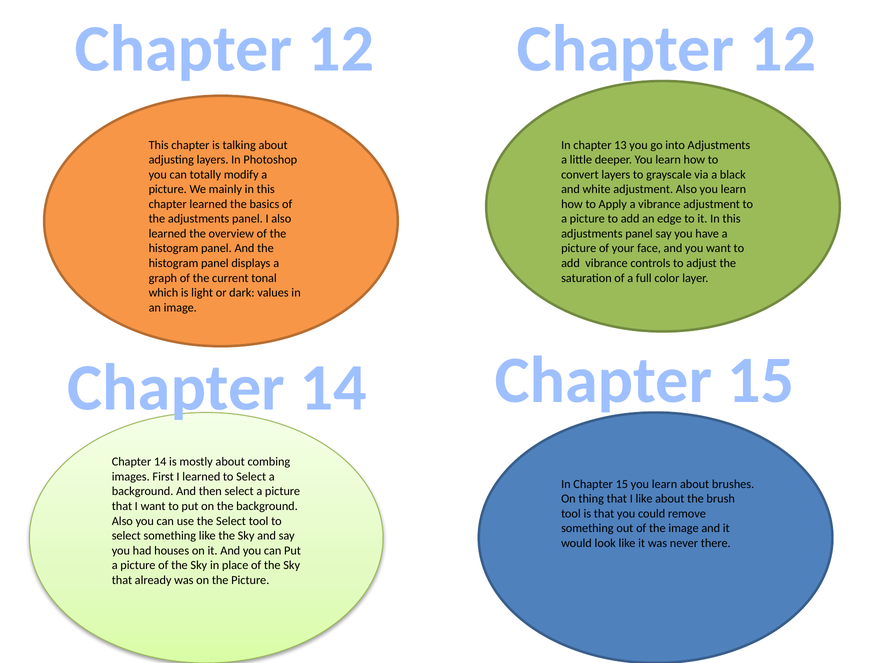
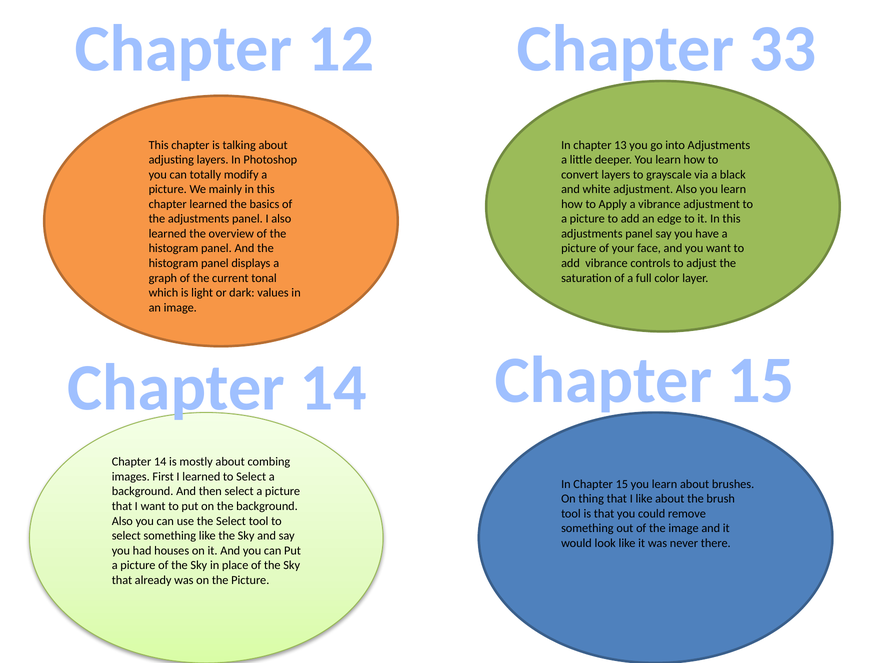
12 at (783, 49): 12 -> 33
